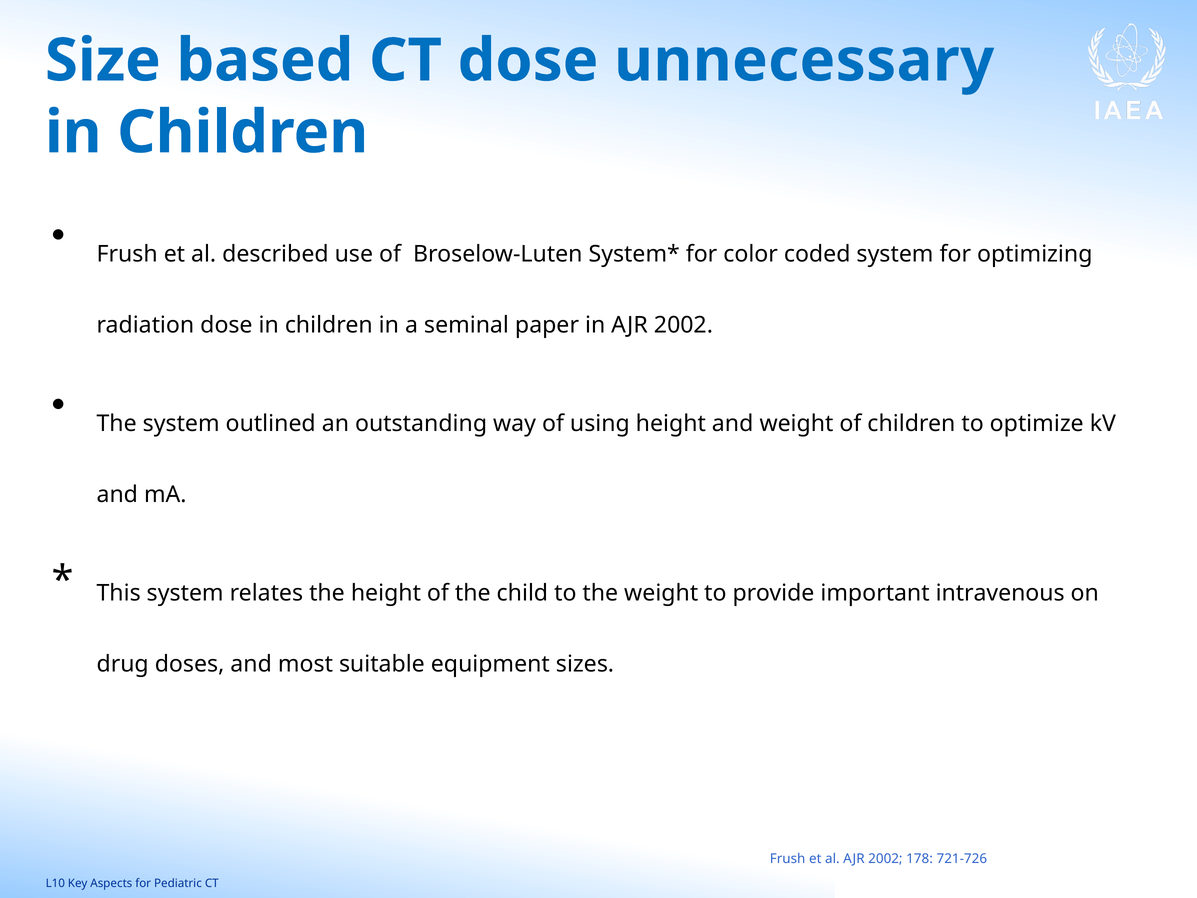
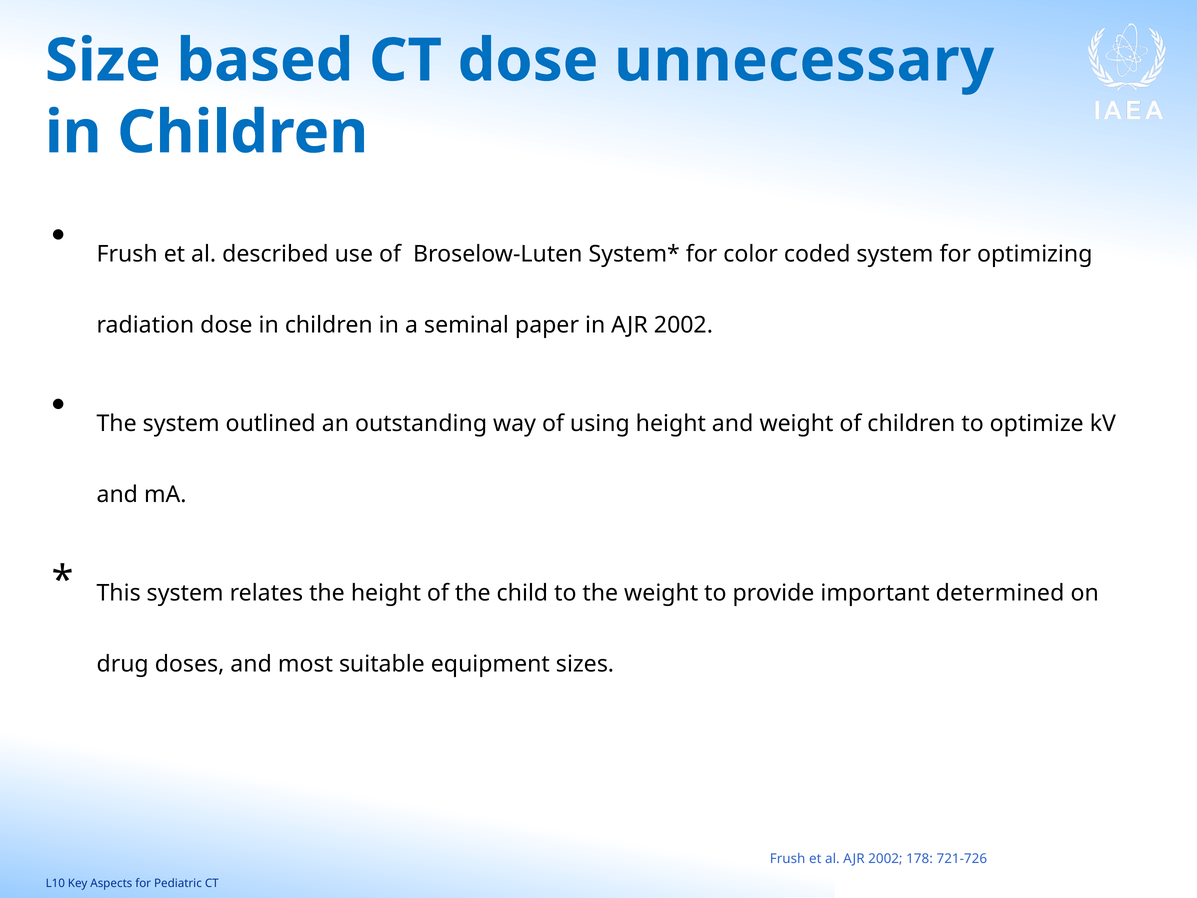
intravenous: intravenous -> determined
